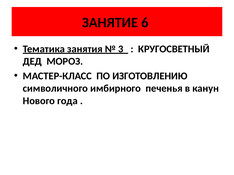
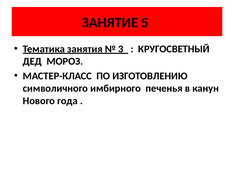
6: 6 -> 5
